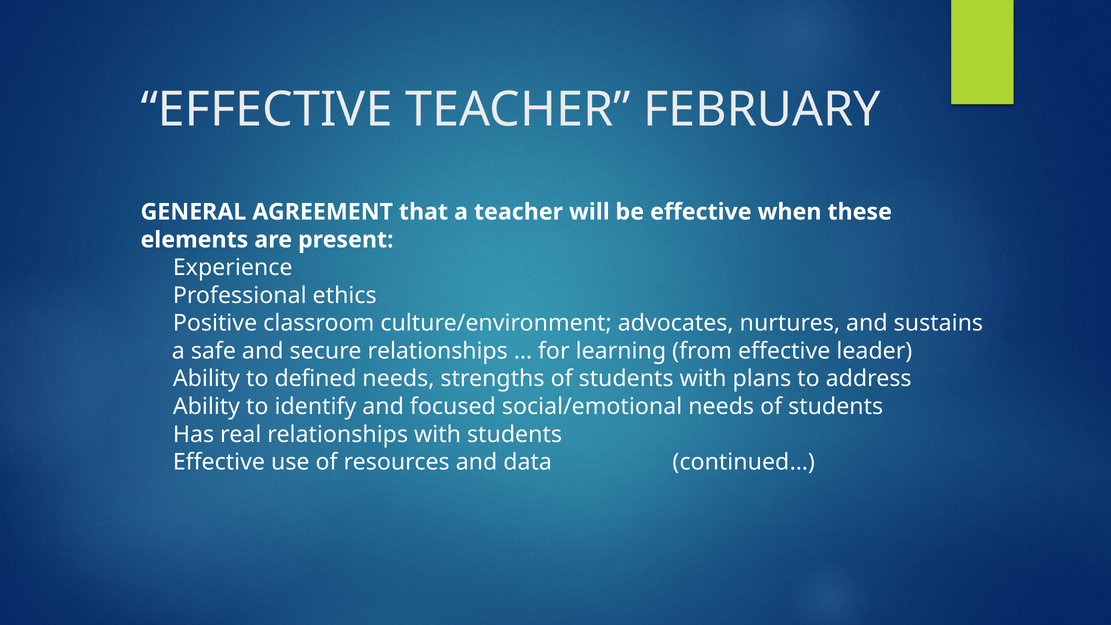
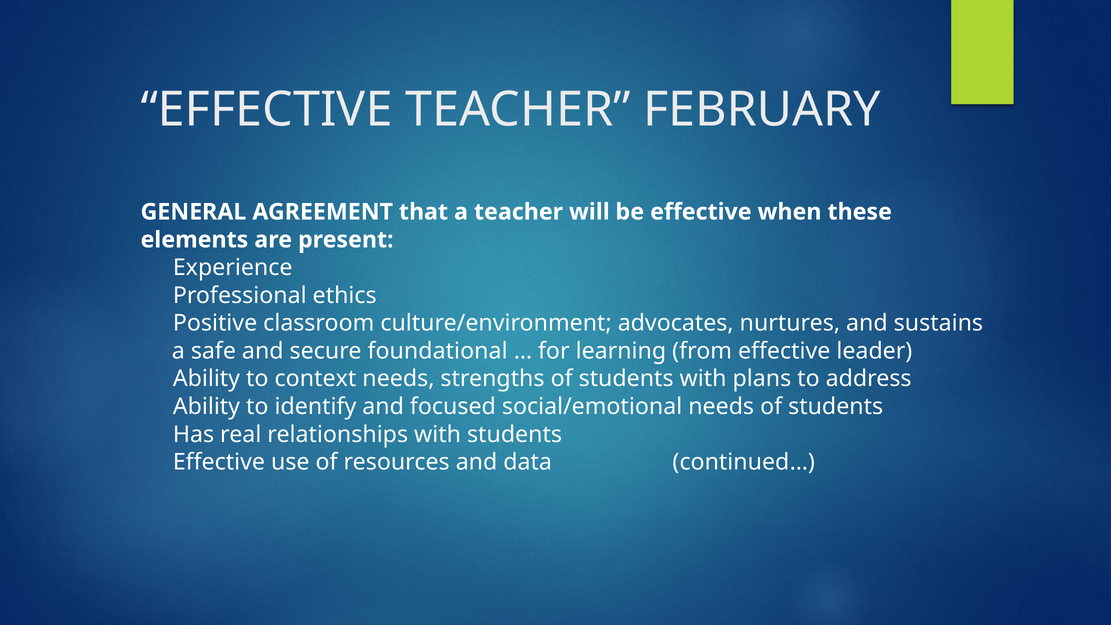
secure relationships: relationships -> foundational
defined: defined -> context
